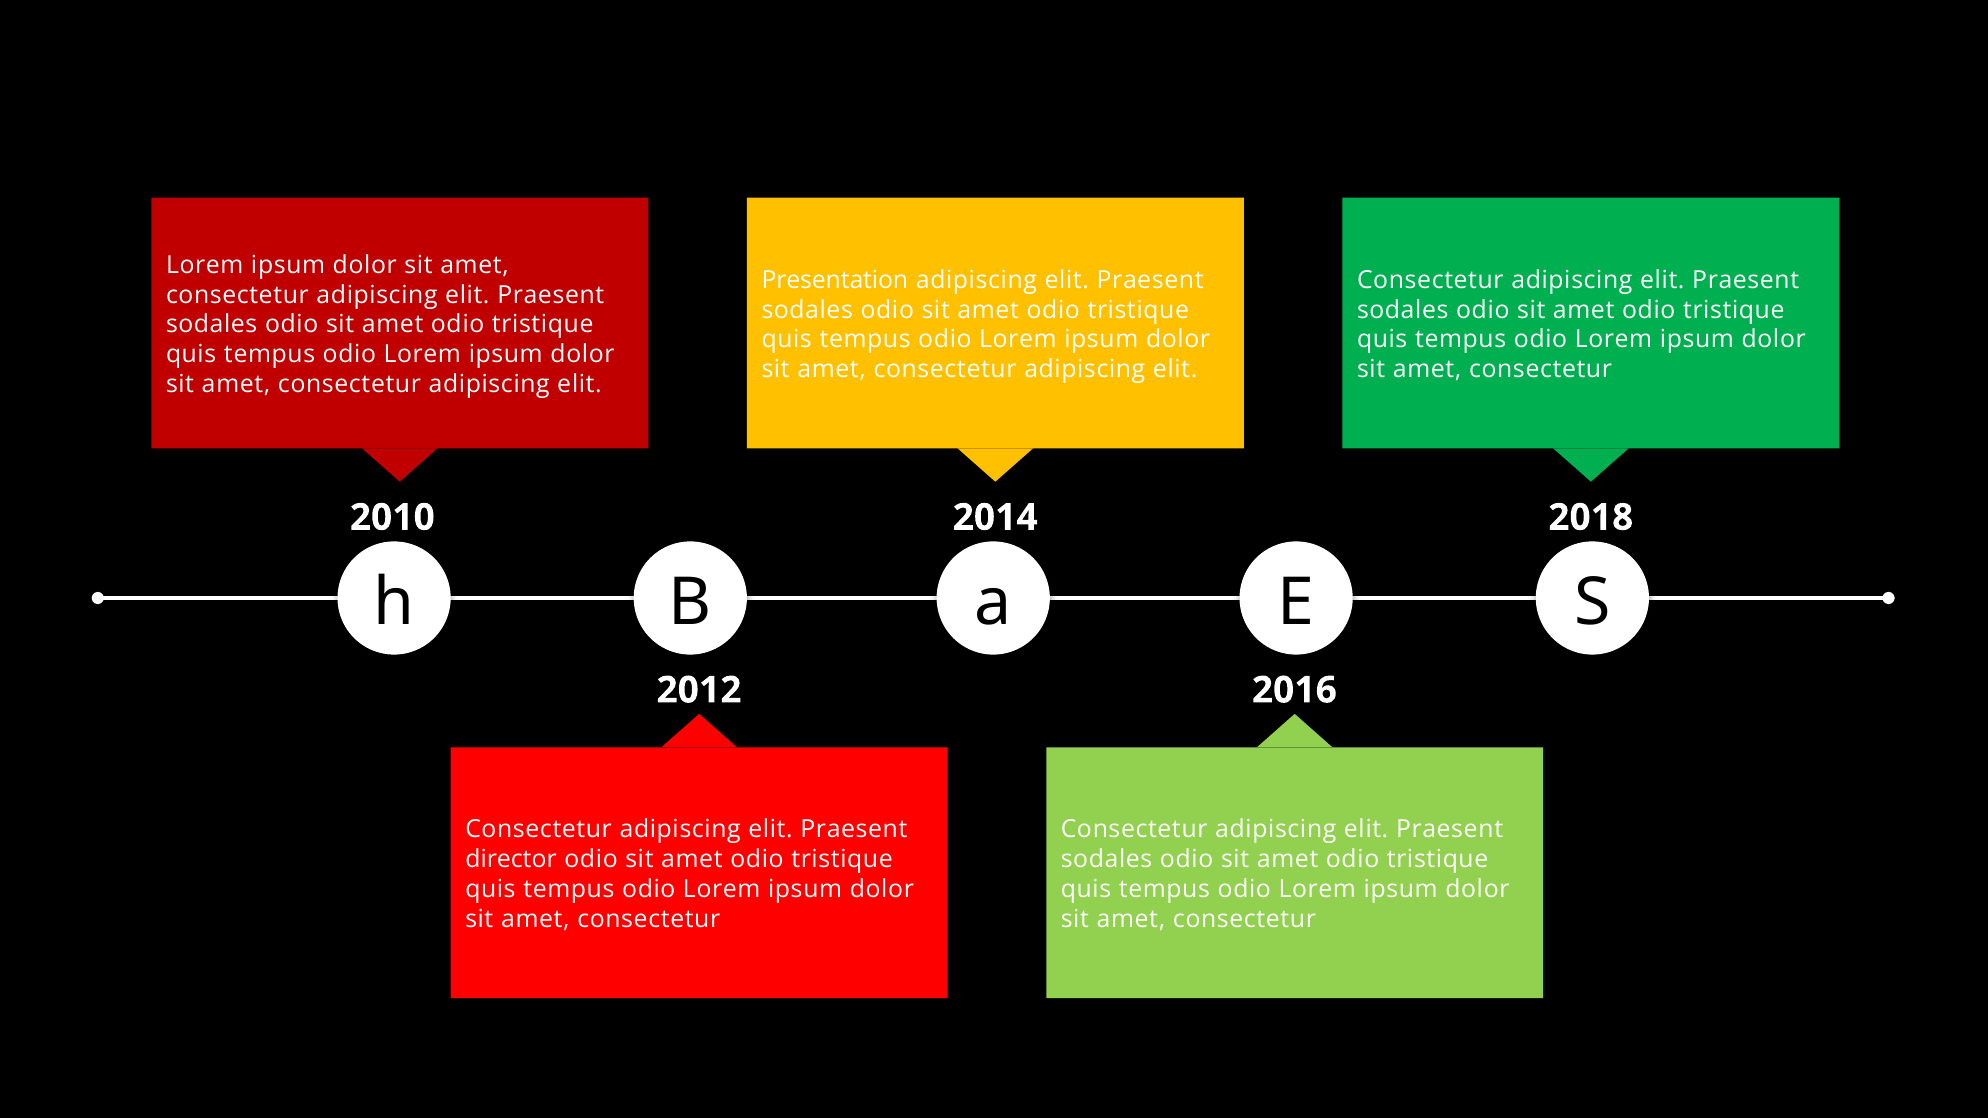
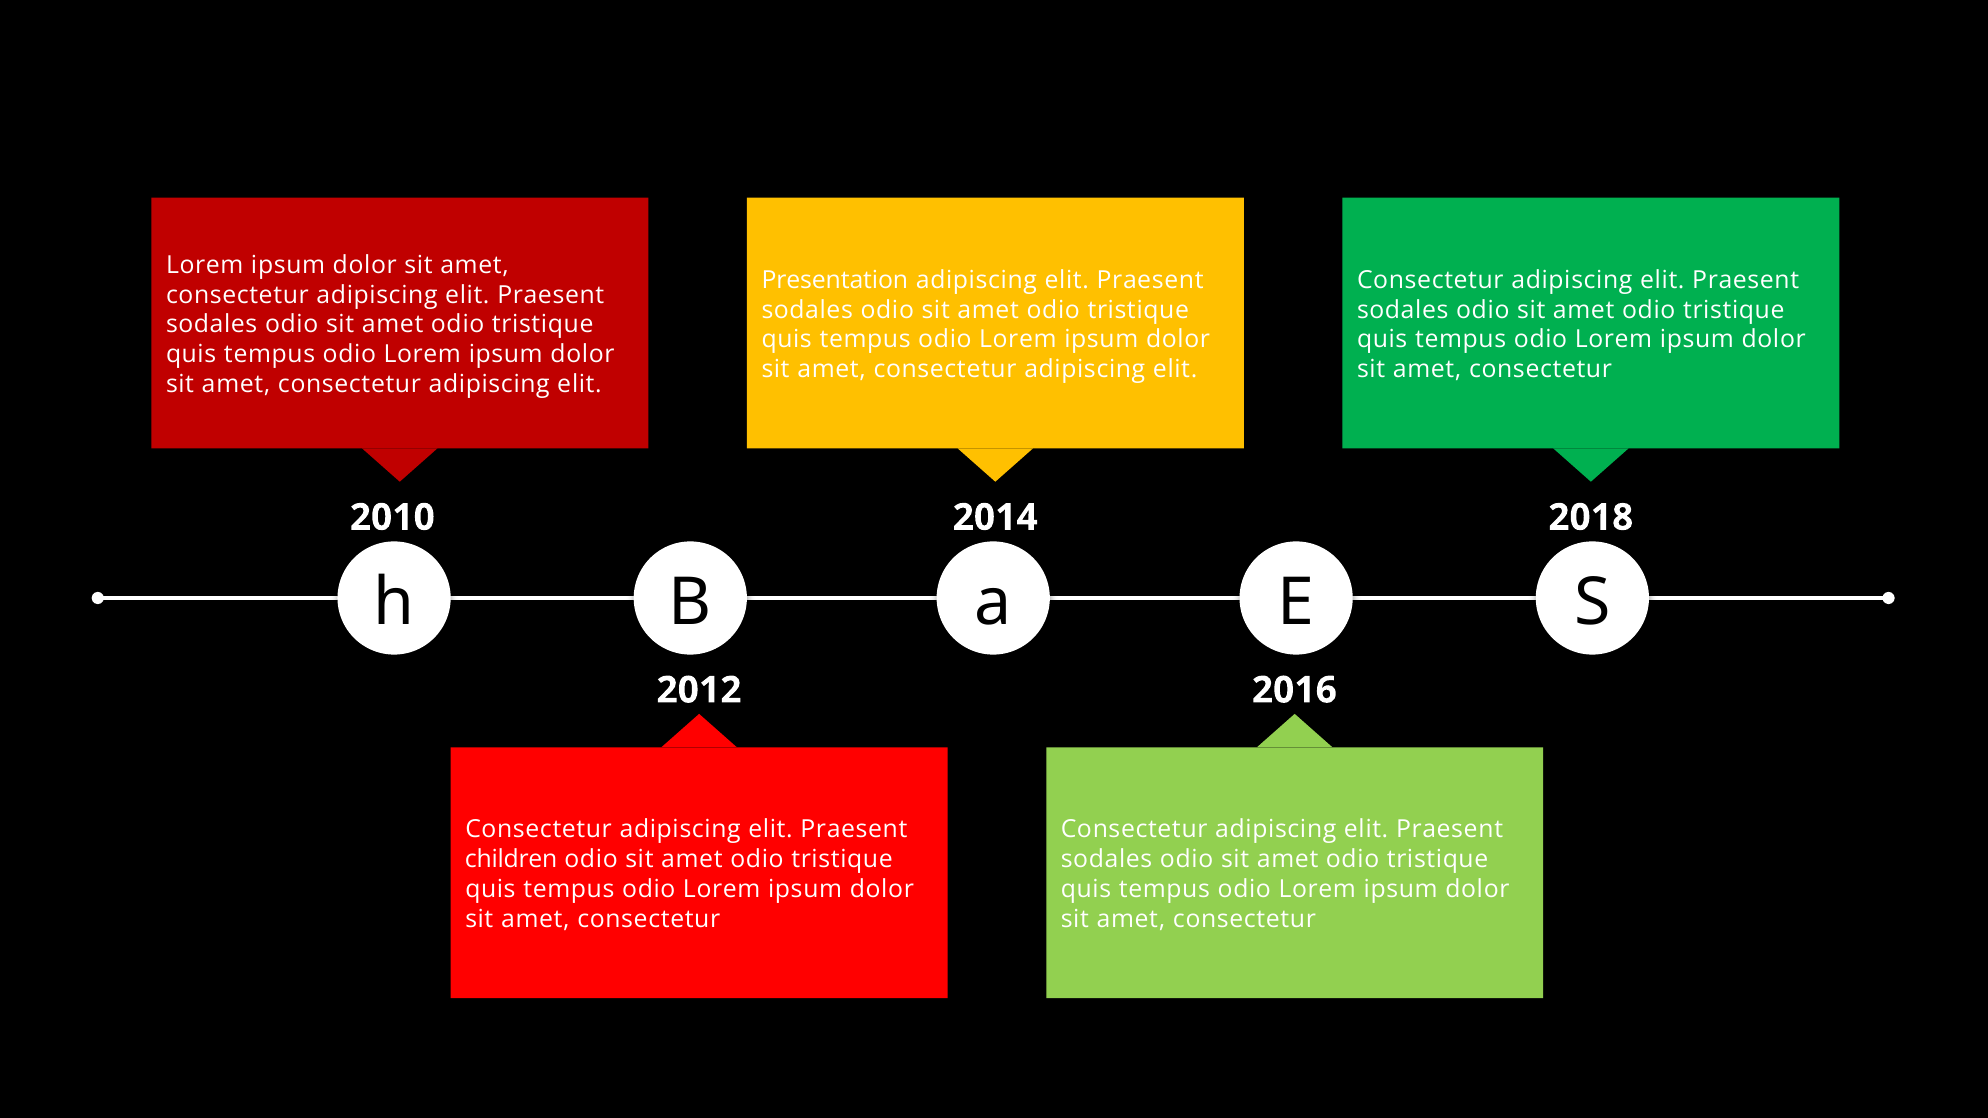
director: director -> children
